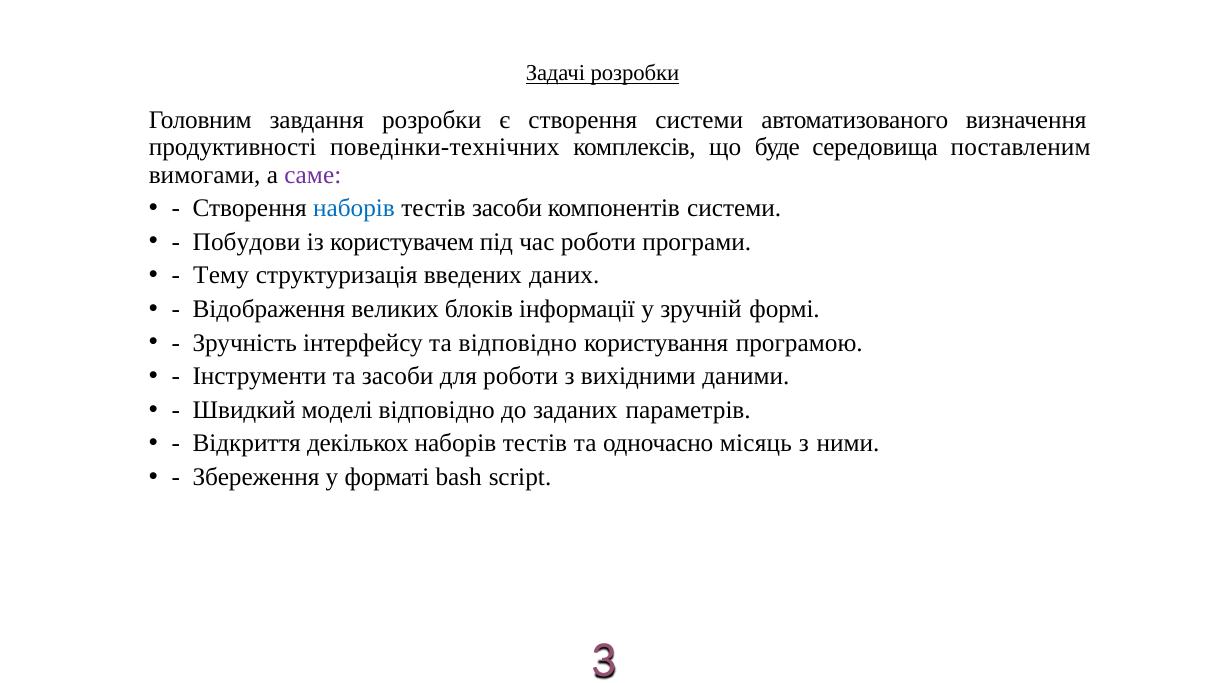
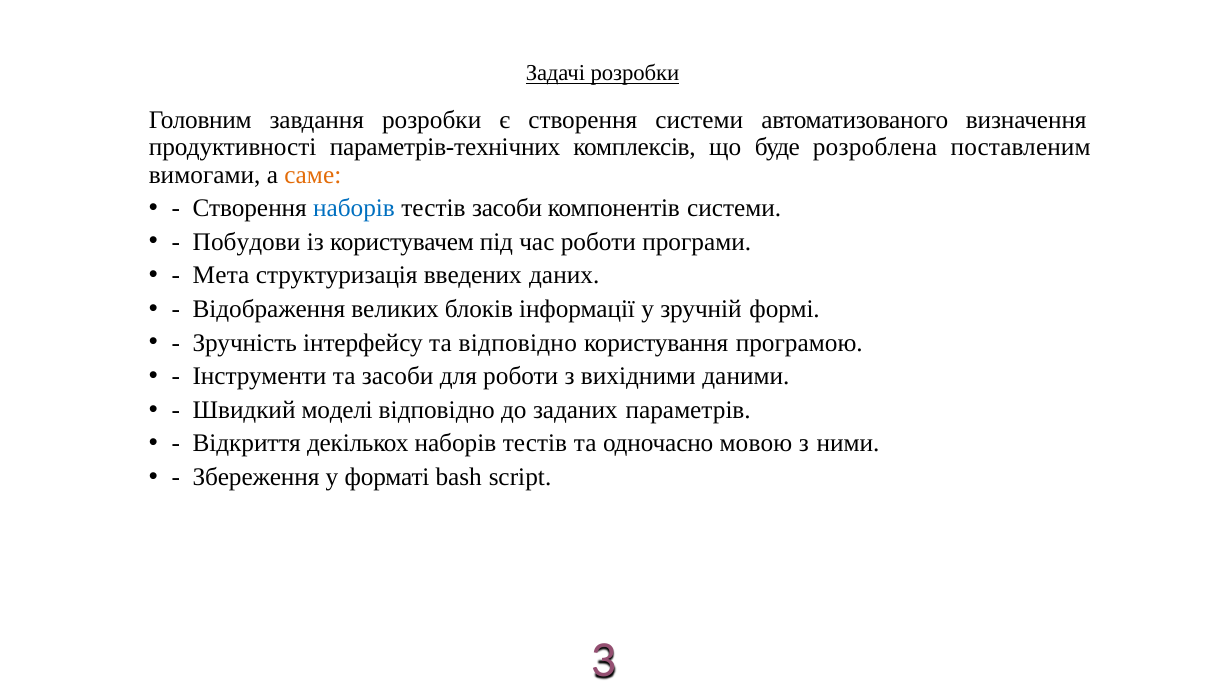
поведінки-технічних: поведінки-технічних -> параметрів-технічних
середовища: середовища -> розроблена
саме colour: purple -> orange
Тему: Тему -> Мета
місяць: місяць -> мовою
